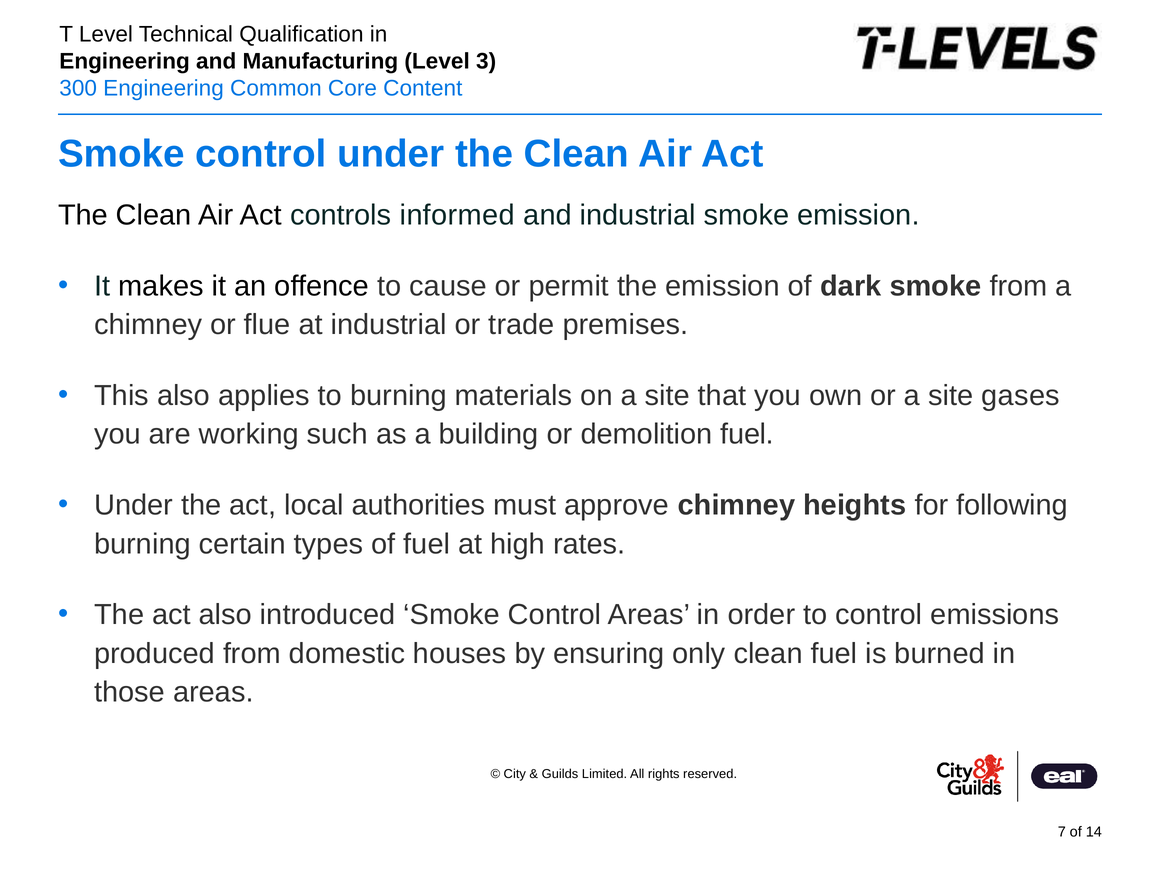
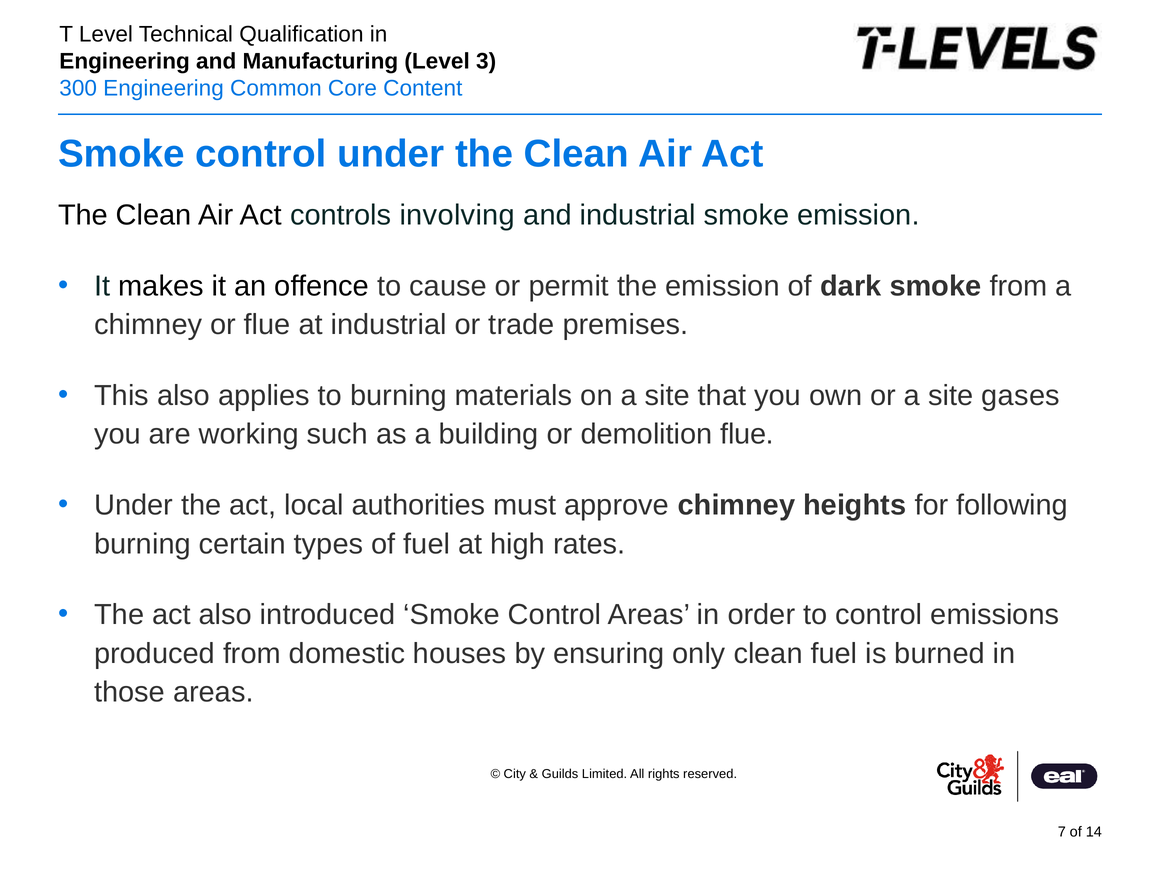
informed: informed -> involving
demolition fuel: fuel -> flue
